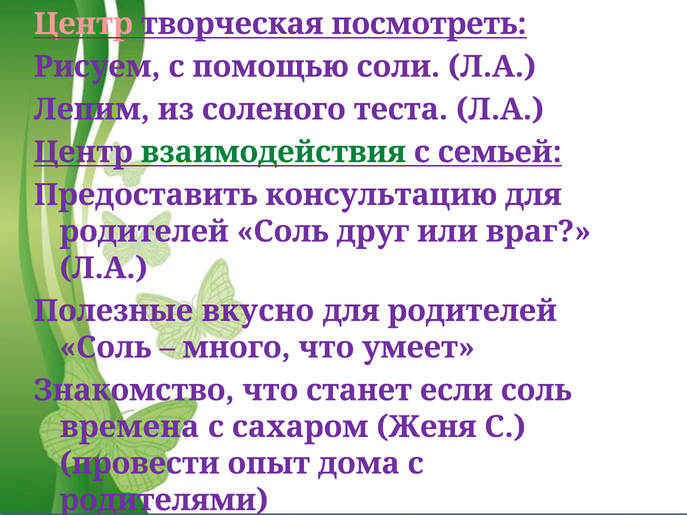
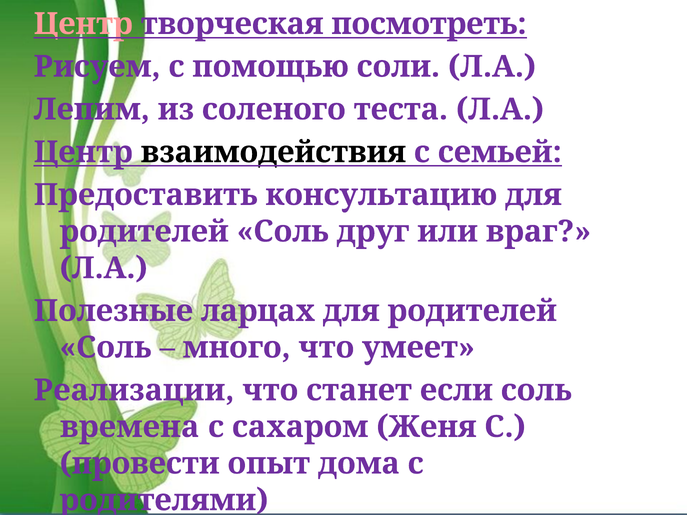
взаимодействия colour: green -> black
вкусно: вкусно -> ларцах
Знакомство: Знакомство -> Реализации
